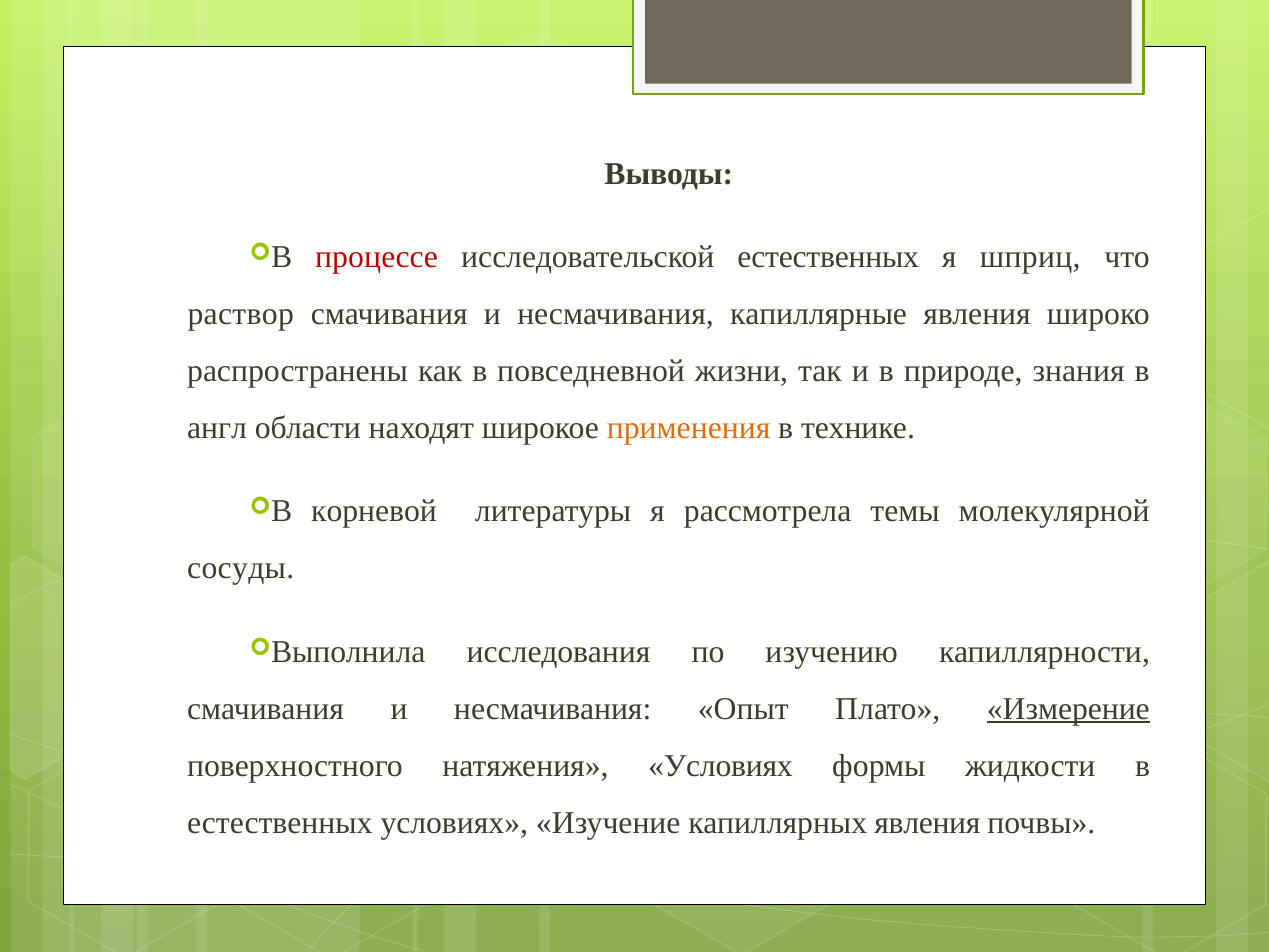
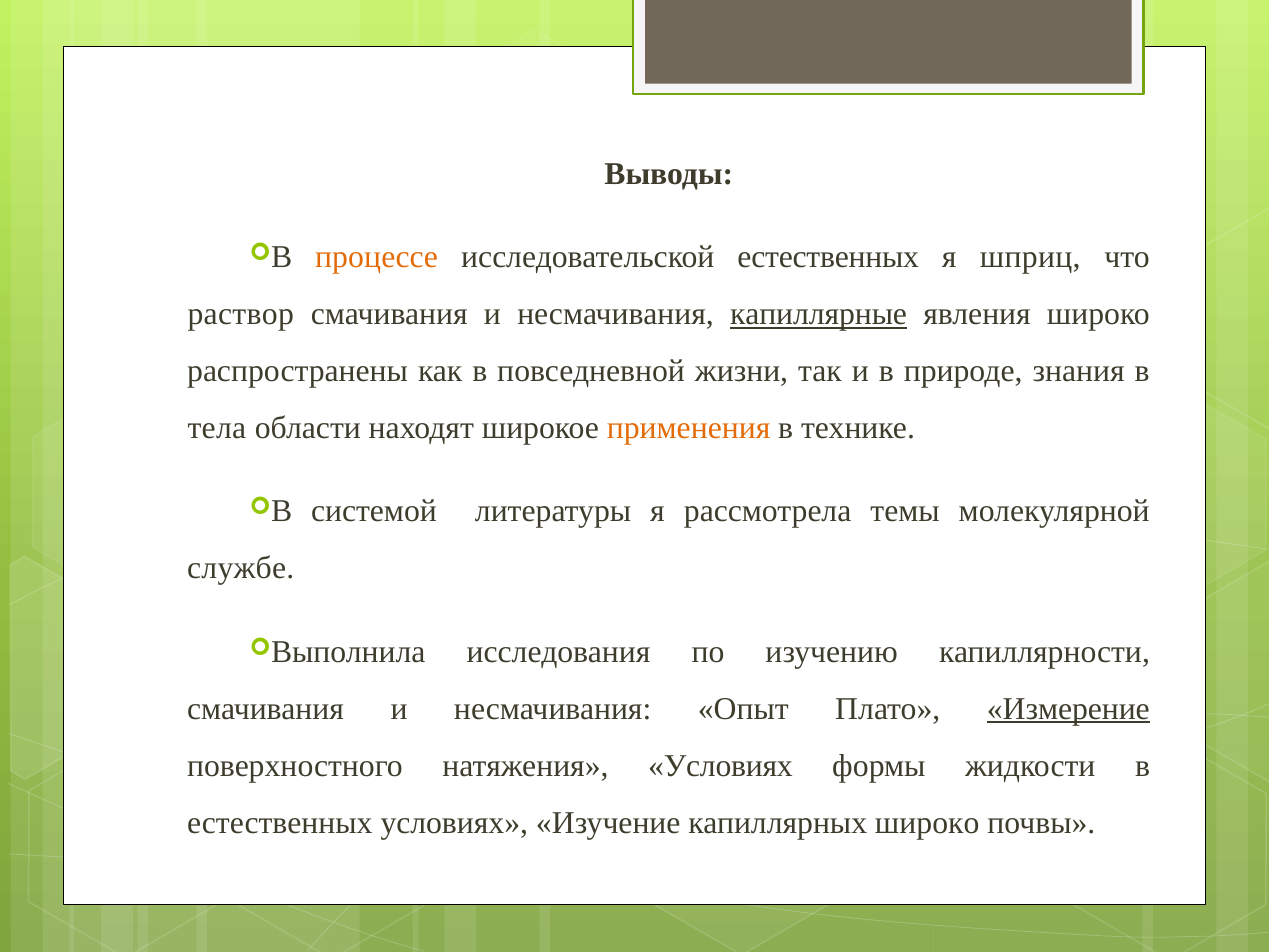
процессе colour: red -> orange
капиллярные underline: none -> present
англ: англ -> тела
корневой: корневой -> системой
сосуды: сосуды -> службе
капиллярных явления: явления -> широко
